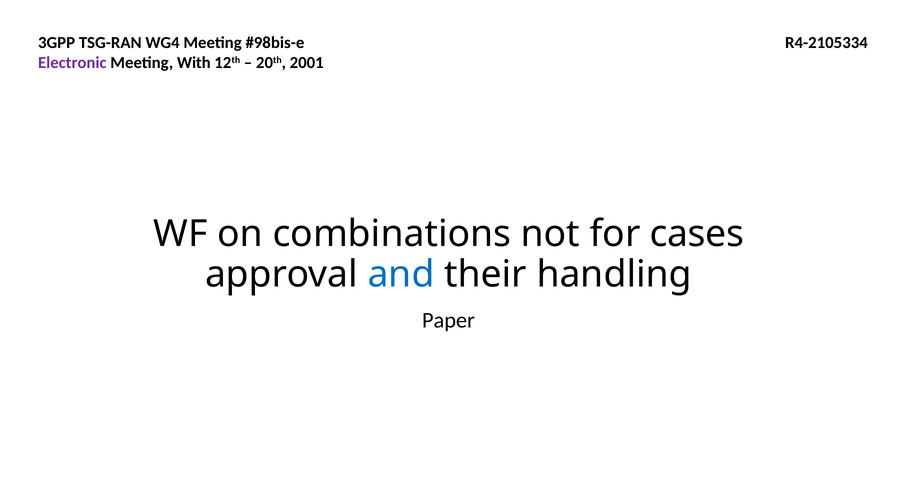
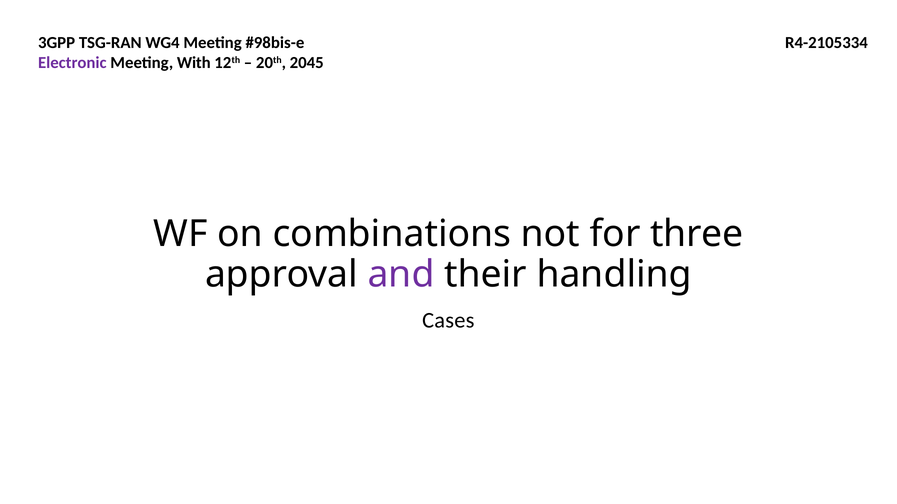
2001: 2001 -> 2045
cases: cases -> three
and colour: blue -> purple
Paper: Paper -> Cases
